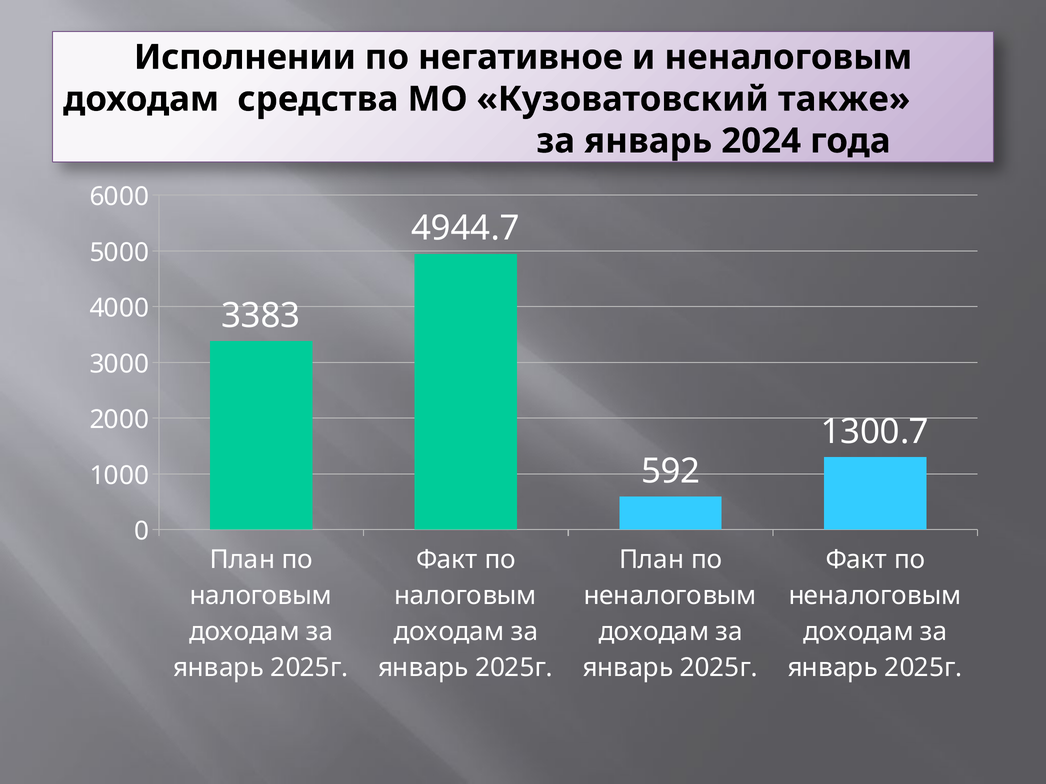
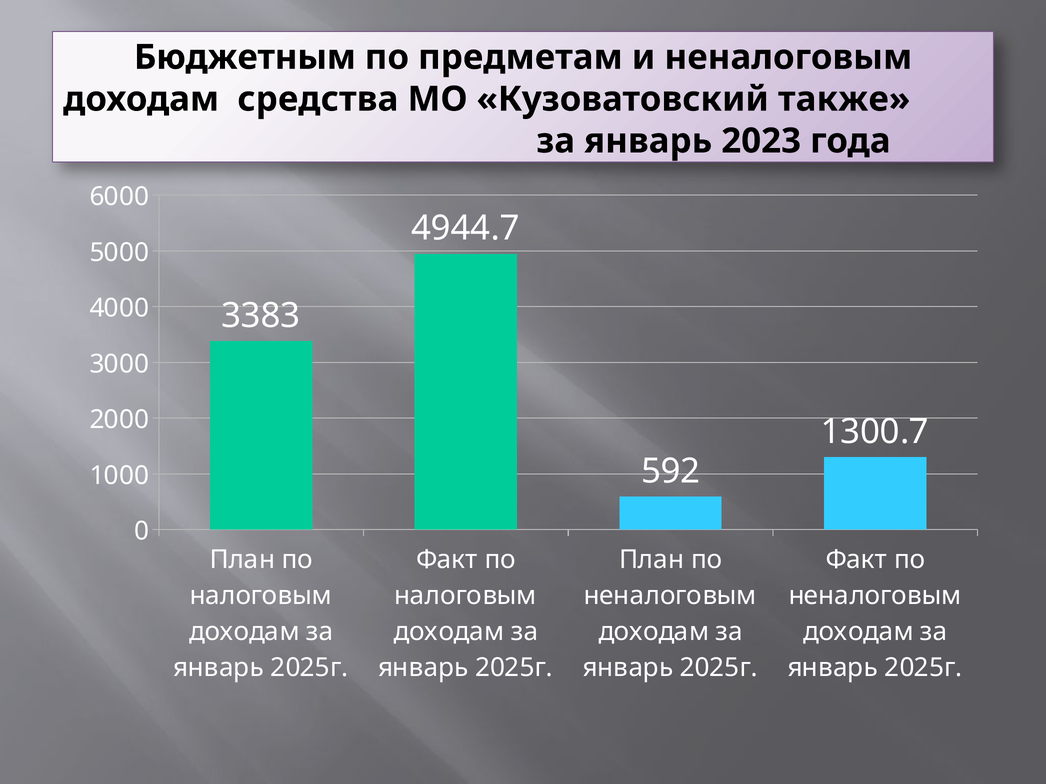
Исполнении: Исполнении -> Бюджетным
негативное: негативное -> предметам
2024: 2024 -> 2023
